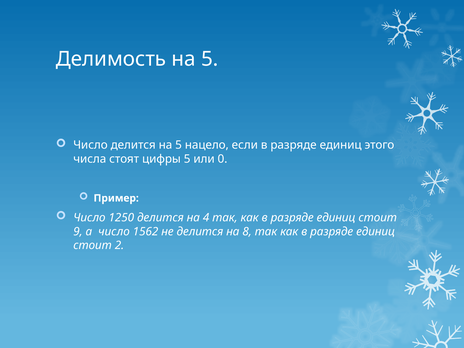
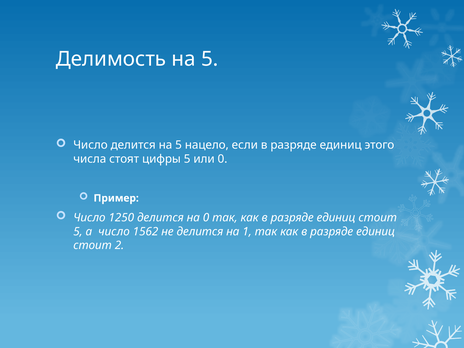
на 4: 4 -> 0
9 at (78, 232): 9 -> 5
8: 8 -> 1
